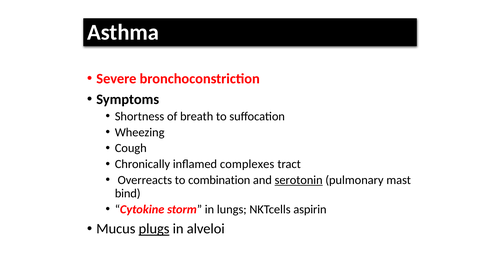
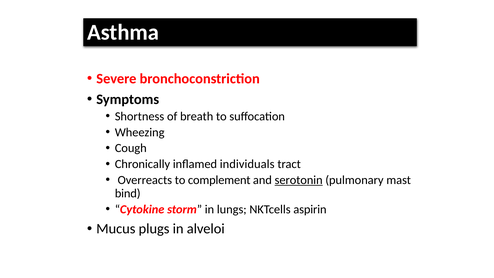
complexes: complexes -> individuals
combination: combination -> complement
plugs underline: present -> none
